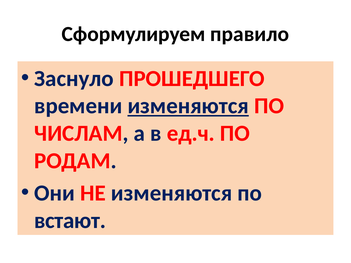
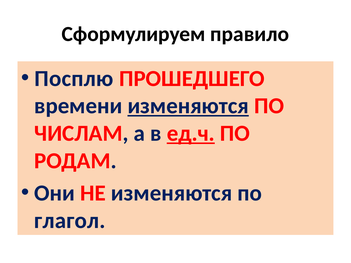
Заснуло: Заснуло -> Посплю
ед.ч underline: none -> present
встают: встают -> глагол
